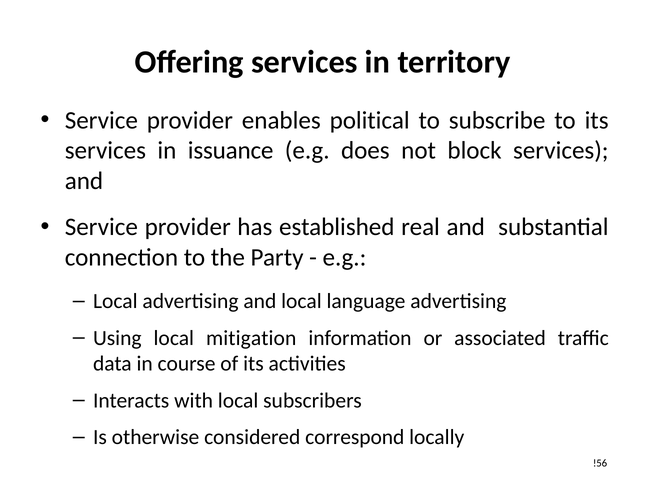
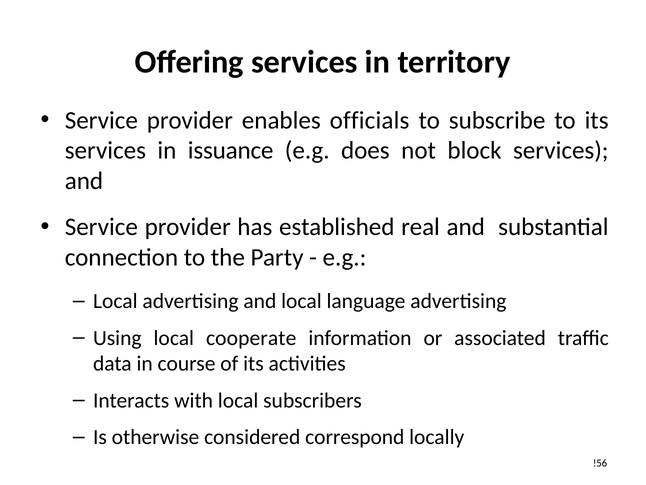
political: political -> officials
mitigation: mitigation -> cooperate
